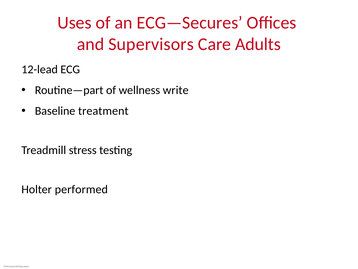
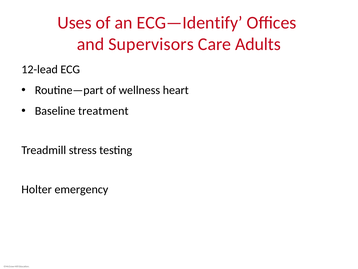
ECG—Secures: ECG—Secures -> ECG—Identify
write: write -> heart
performed: performed -> emergency
